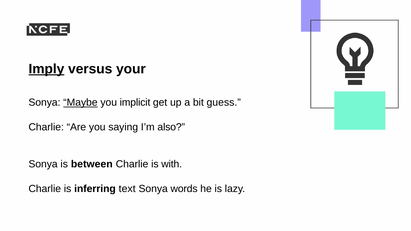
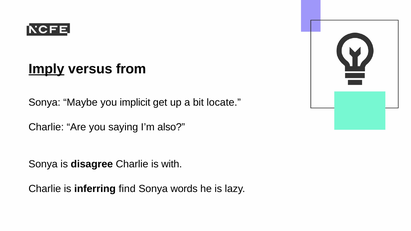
your: your -> from
Maybe underline: present -> none
guess: guess -> locate
between: between -> disagree
text: text -> find
